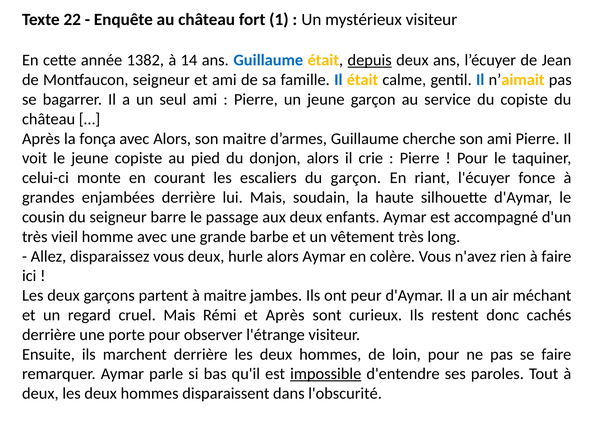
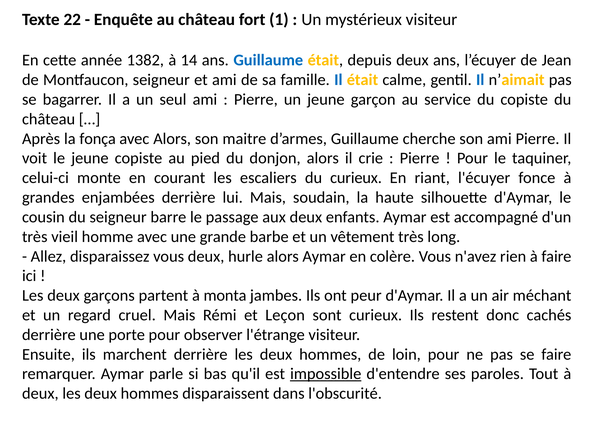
depuis underline: present -> none
du garçon: garçon -> curieux
à maitre: maitre -> monta
et Après: Après -> Leçon
